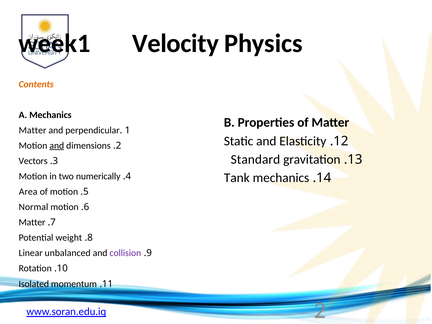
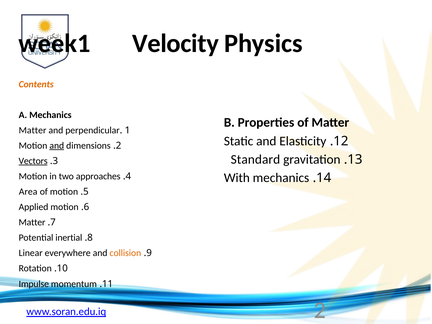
Vectors underline: none -> present
numerically: numerically -> approaches
Tank: Tank -> With
Normal: Normal -> Applied
weight: weight -> inertial
unbalanced: unbalanced -> everywhere
collision colour: purple -> orange
Isolated: Isolated -> Impulse
